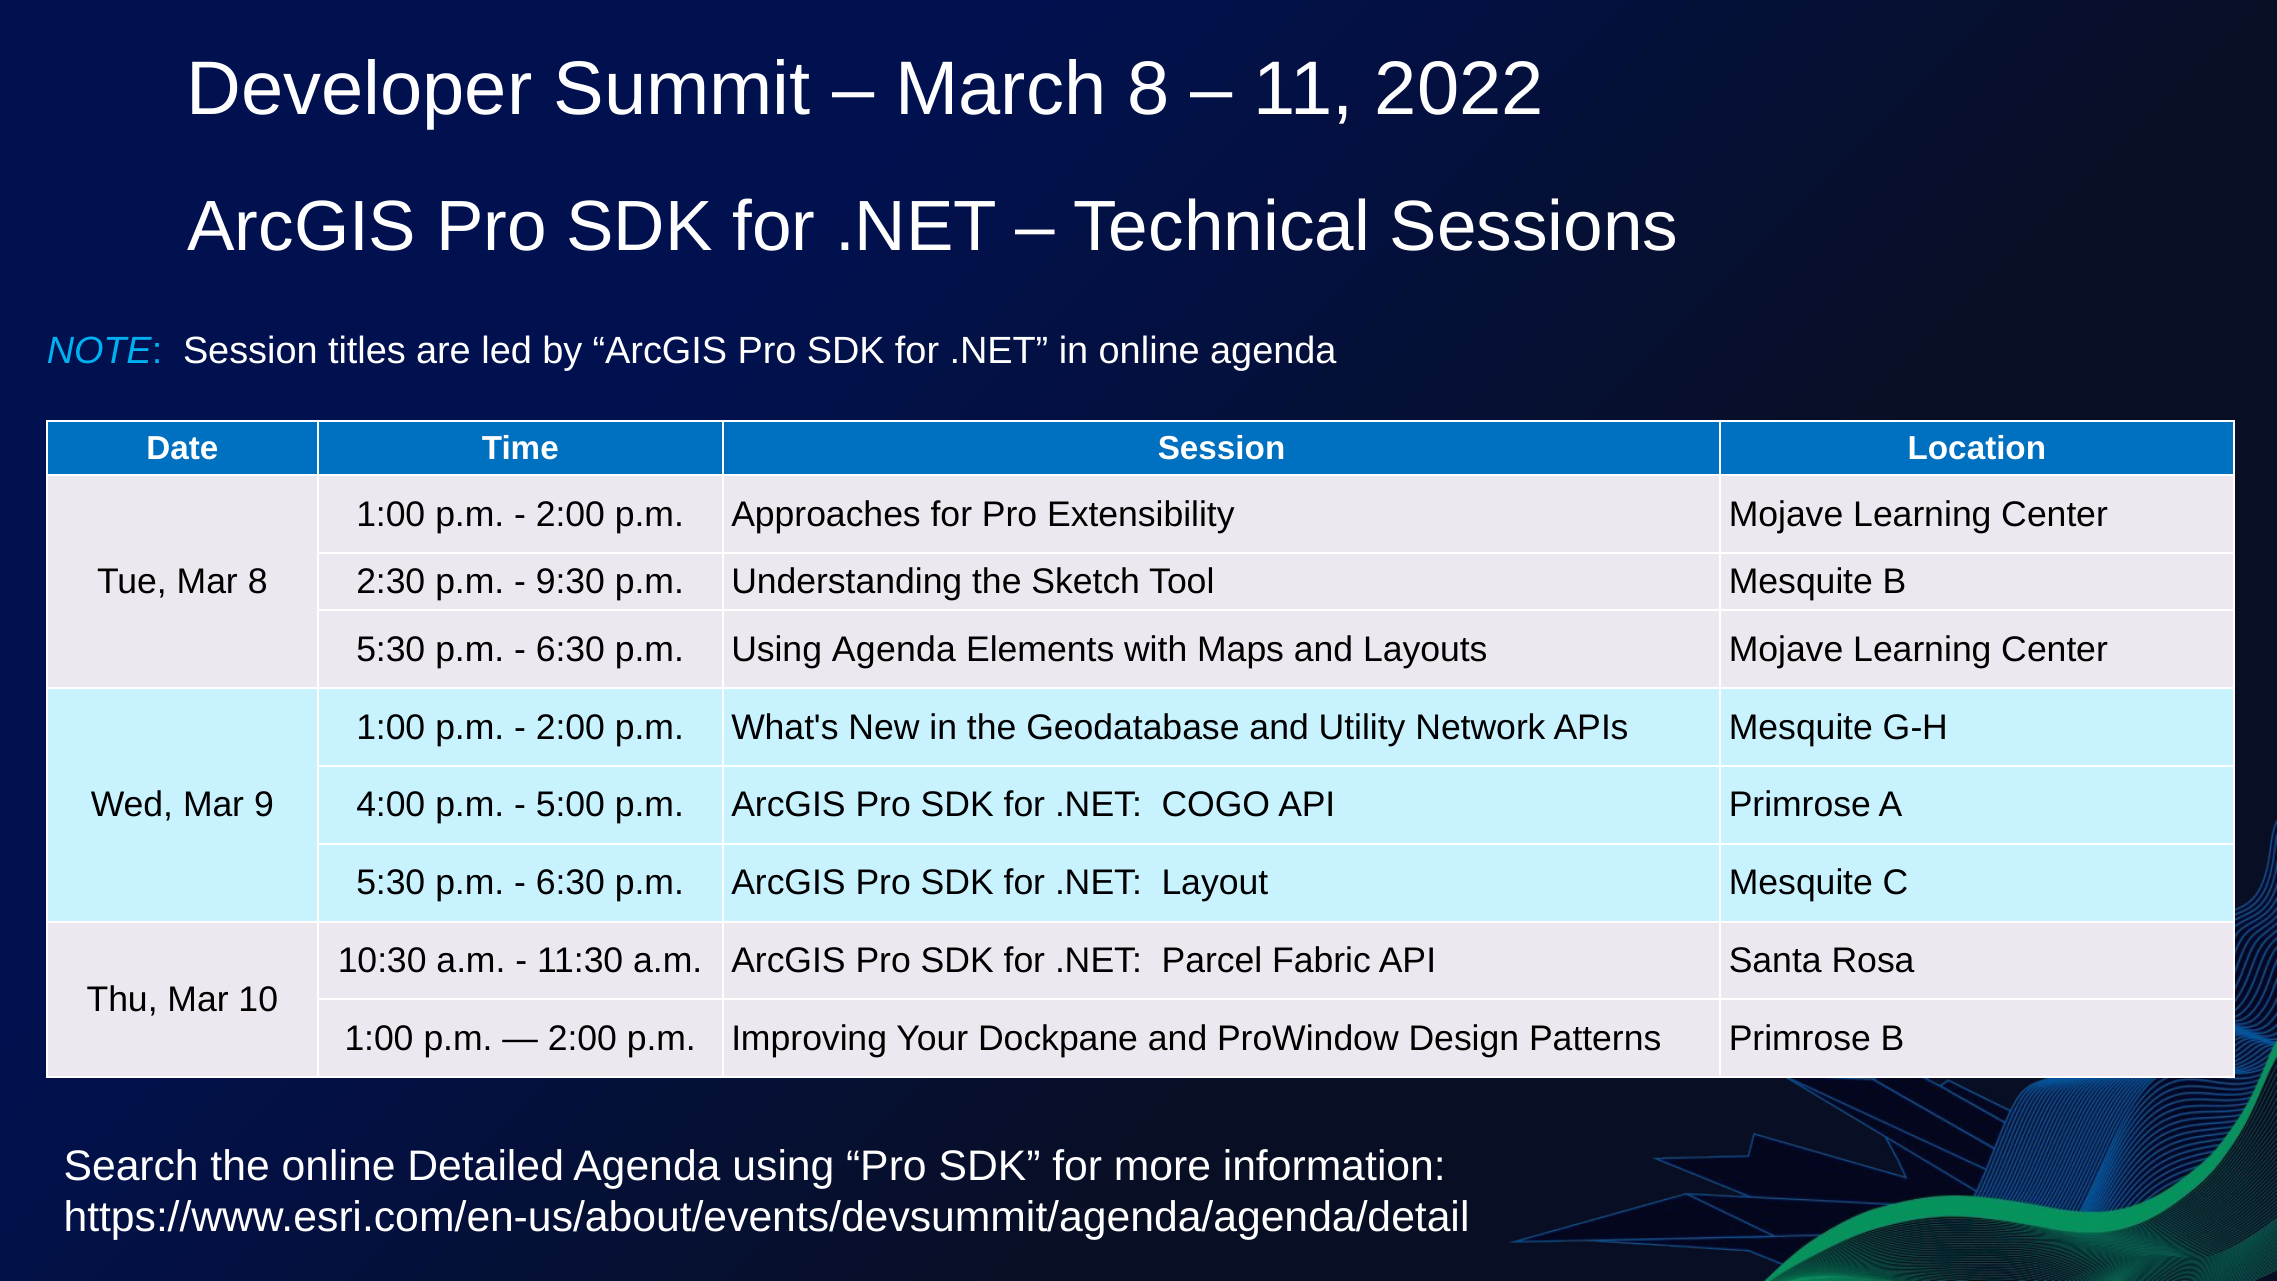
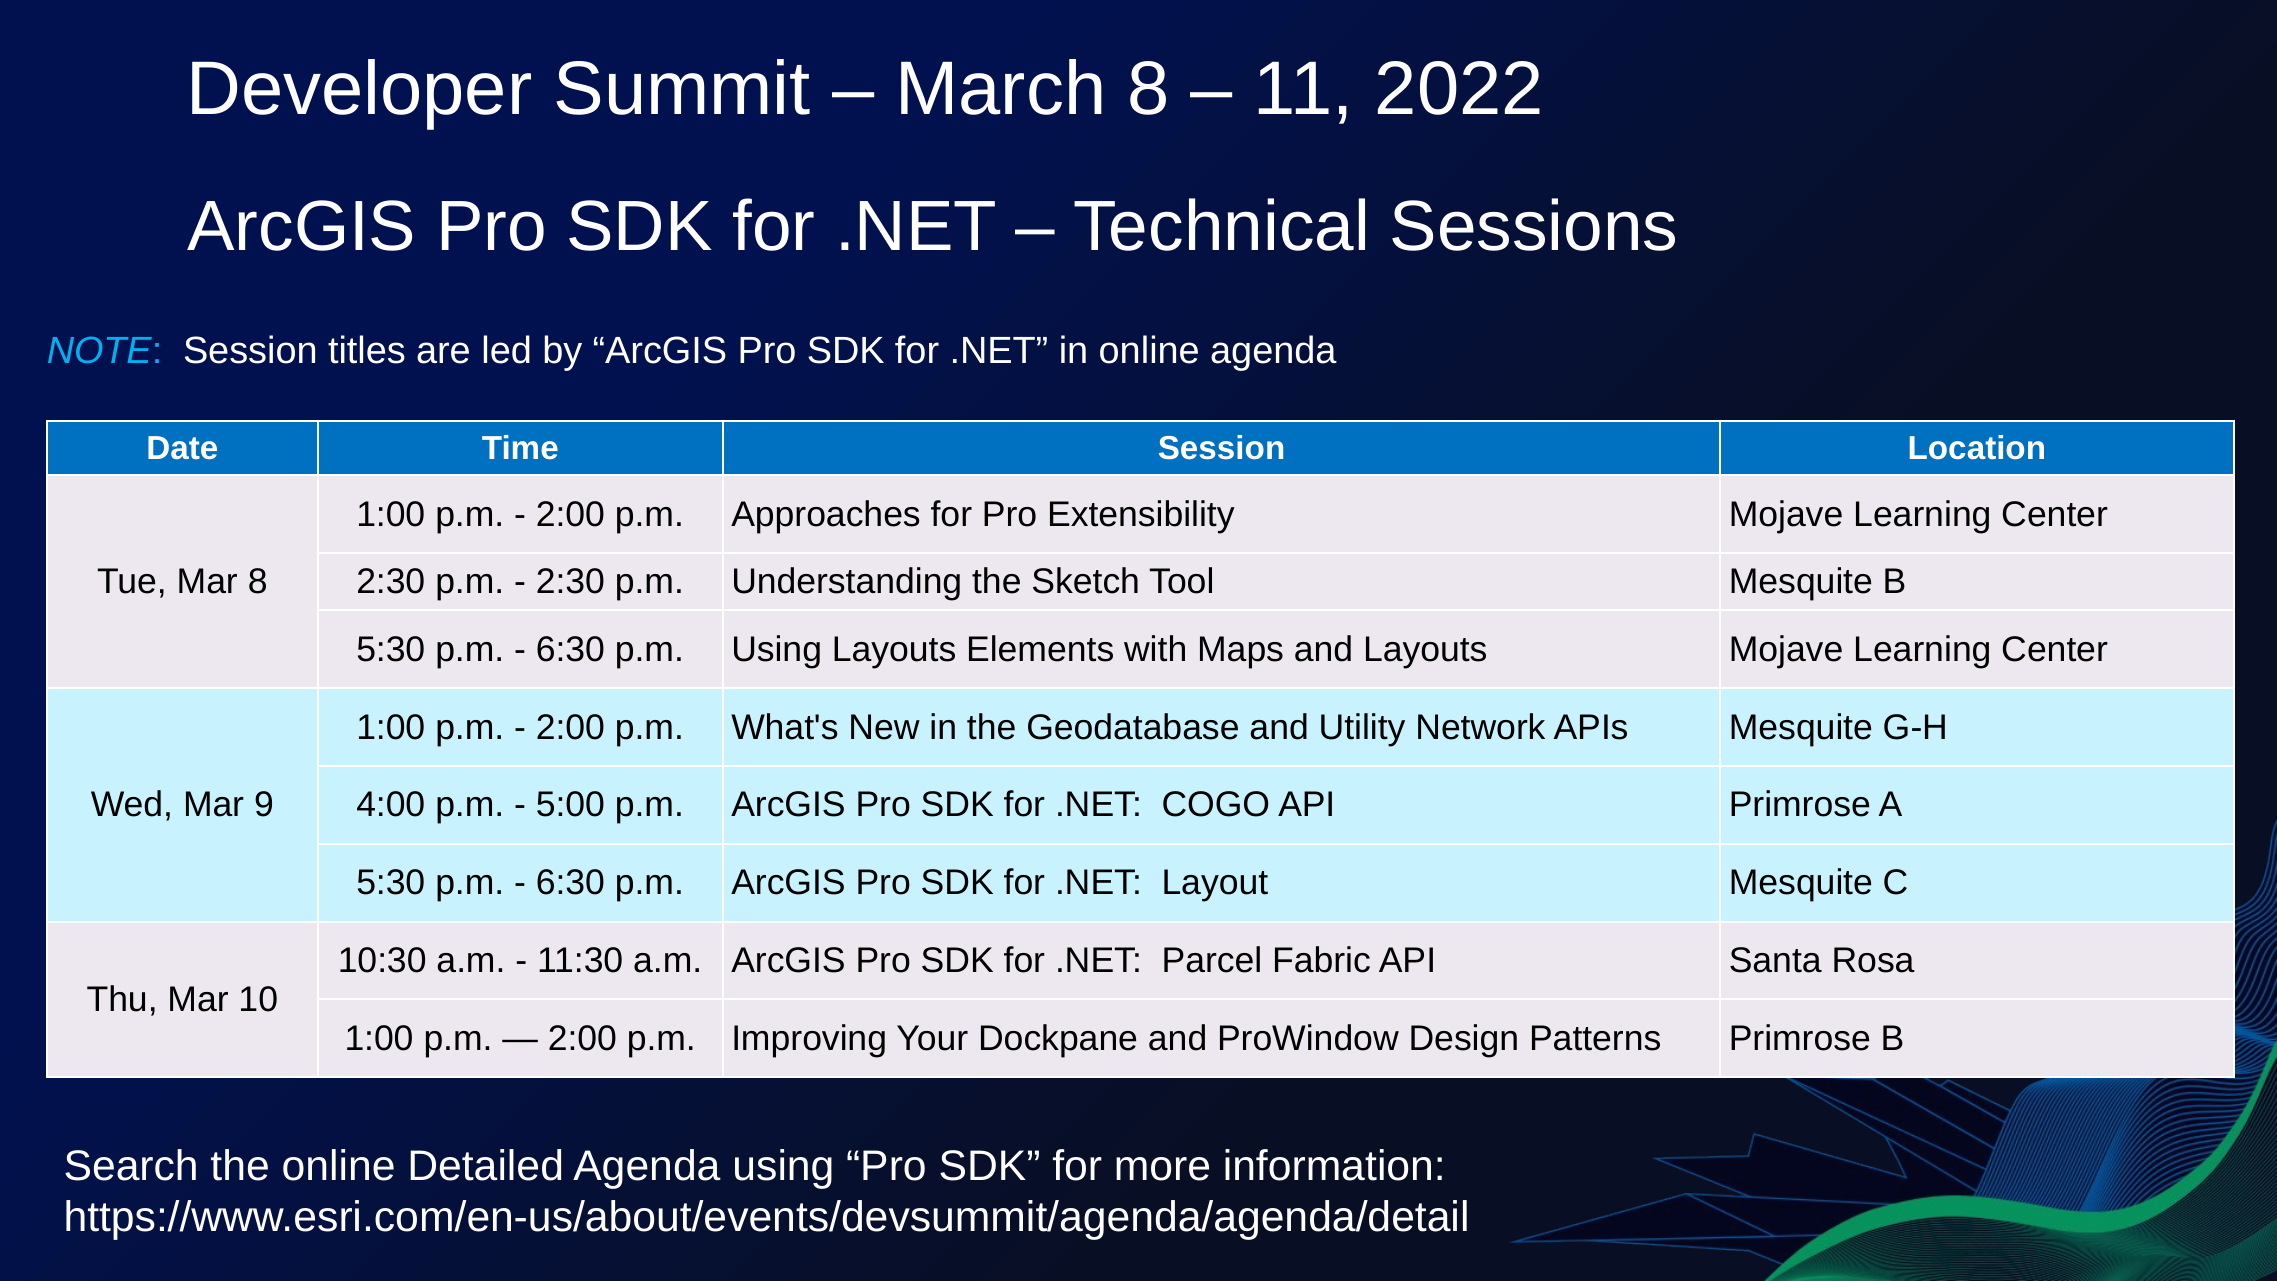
9:30 at (570, 582): 9:30 -> 2:30
Using Agenda: Agenda -> Layouts
